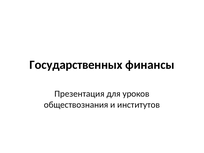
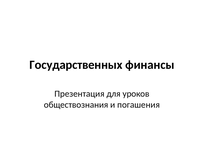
институтов: институтов -> погашения
